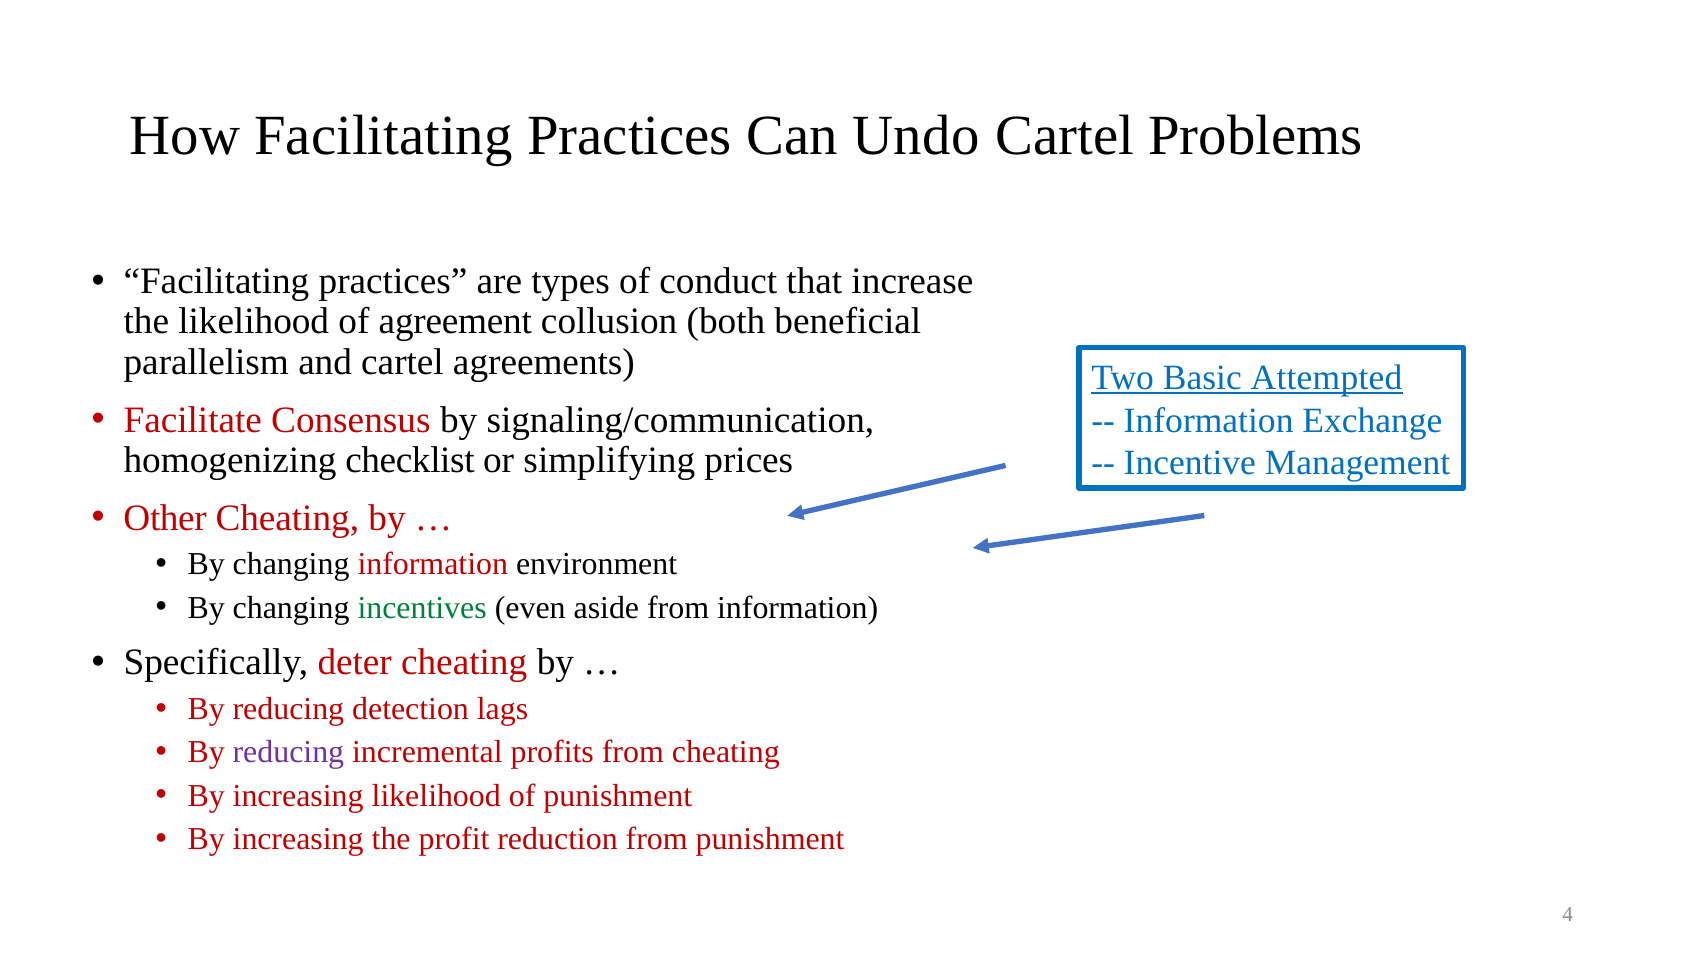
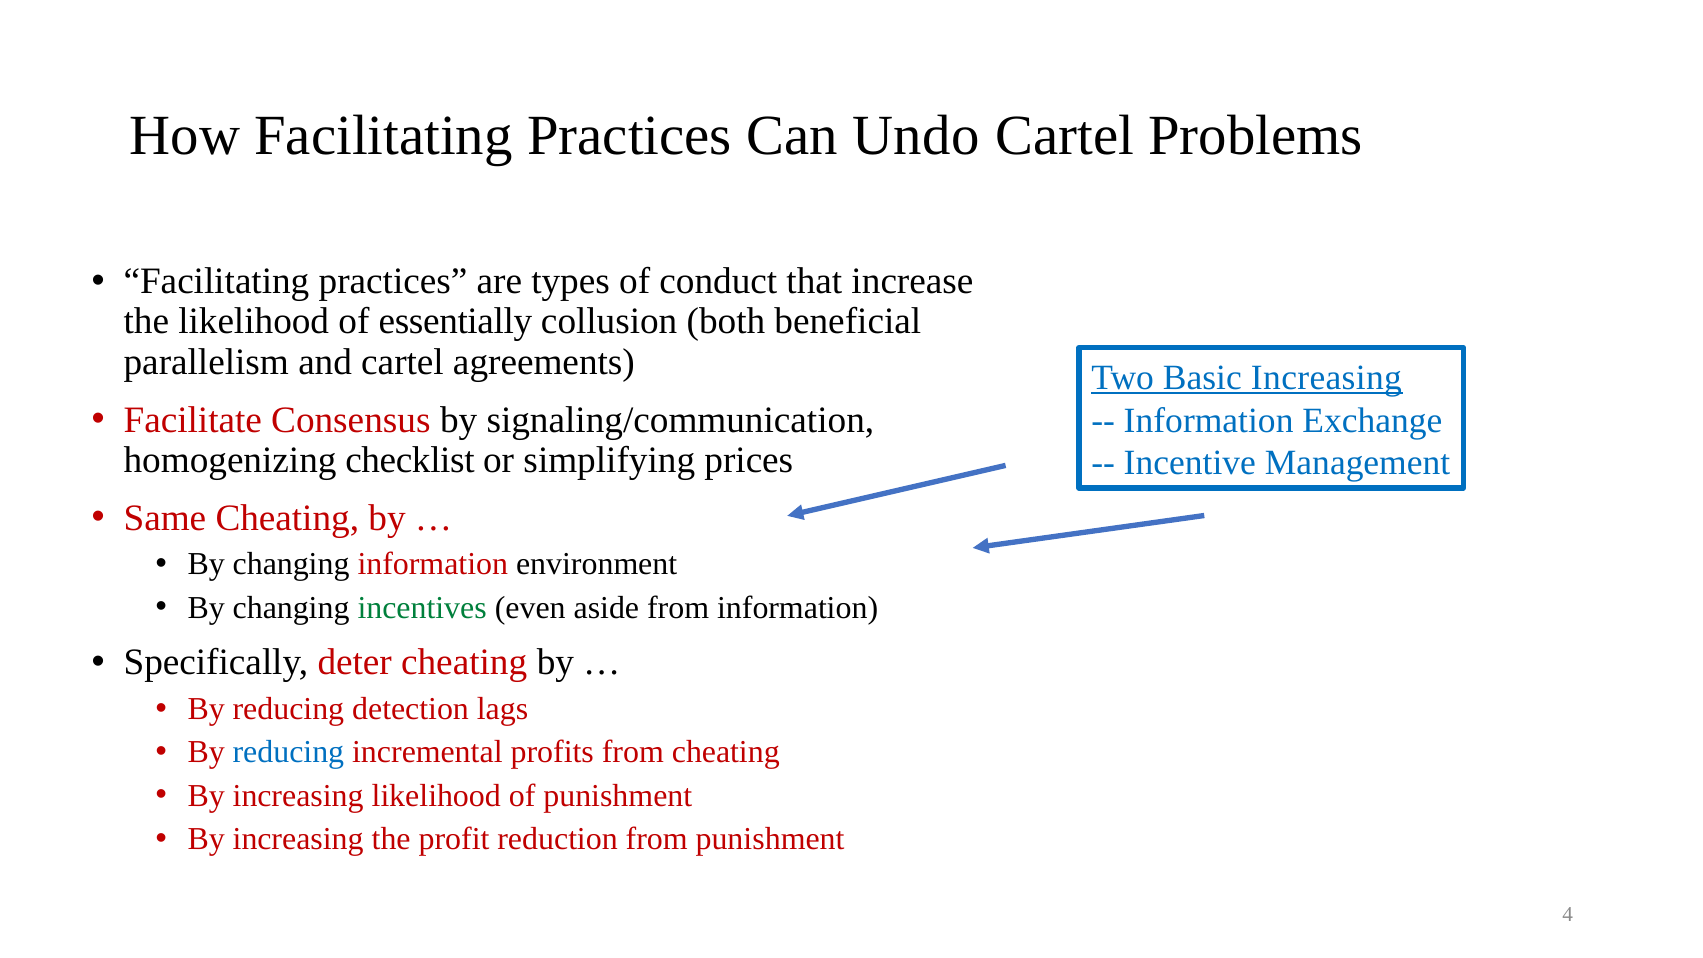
agreement: agreement -> essentially
Basic Attempted: Attempted -> Increasing
Other: Other -> Same
reducing at (288, 752) colour: purple -> blue
